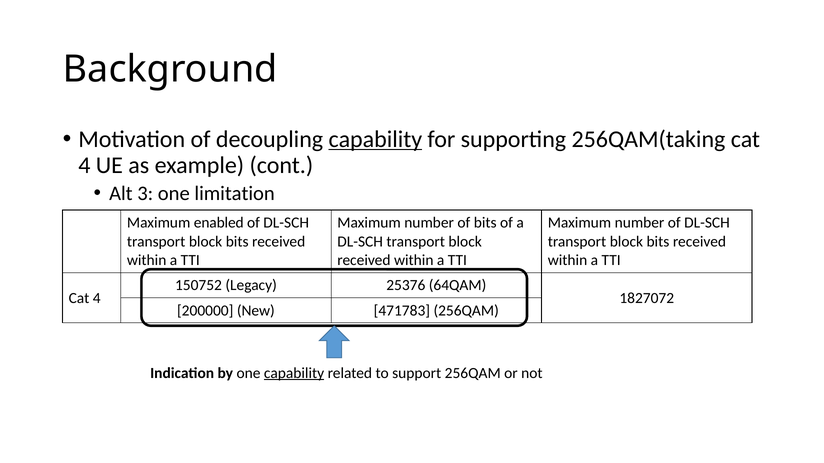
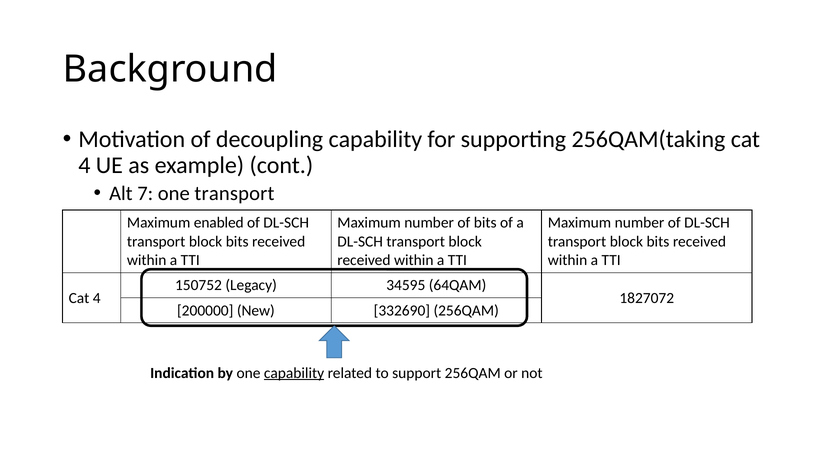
capability at (375, 139) underline: present -> none
3: 3 -> 7
one limitation: limitation -> transport
25376: 25376 -> 34595
471783: 471783 -> 332690
